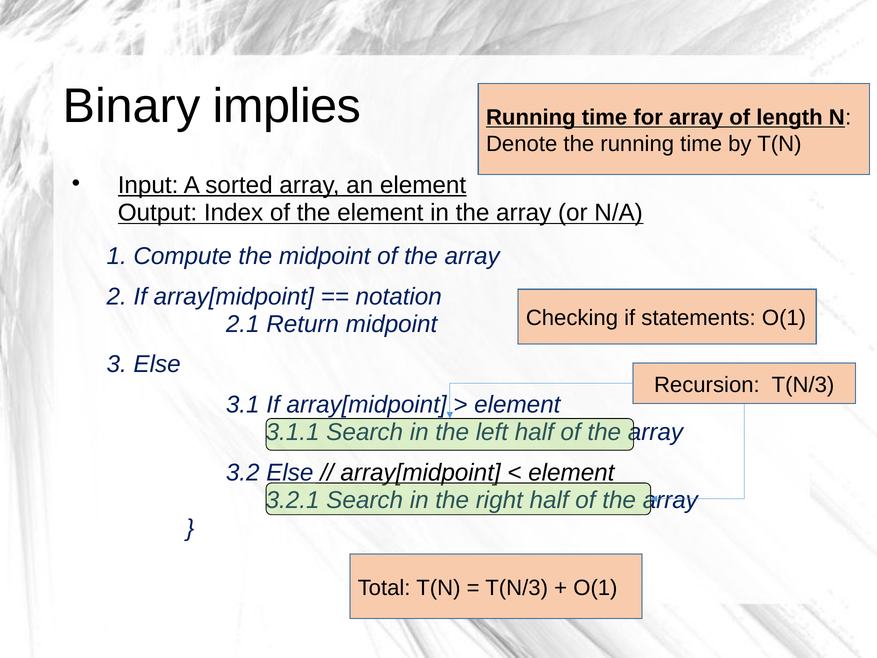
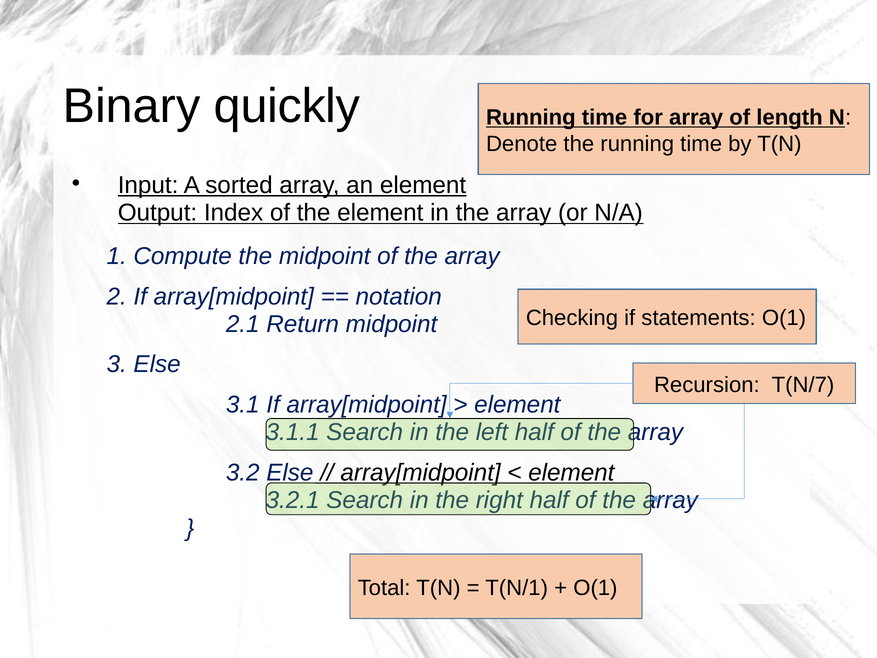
implies: implies -> quickly
Recursion T(N/3: T(N/3 -> T(N/7
T(N/3 at (517, 588): T(N/3 -> T(N/1
